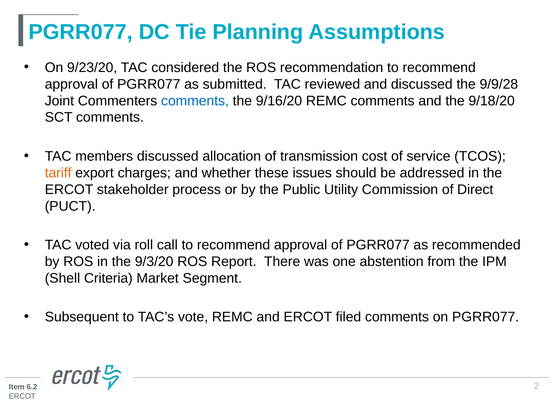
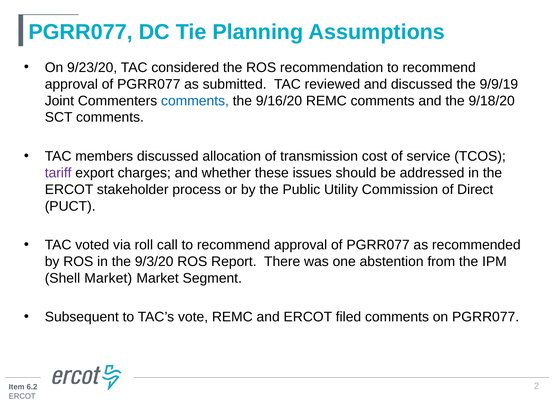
9/9/28: 9/9/28 -> 9/9/19
tariff colour: orange -> purple
Shell Criteria: Criteria -> Market
